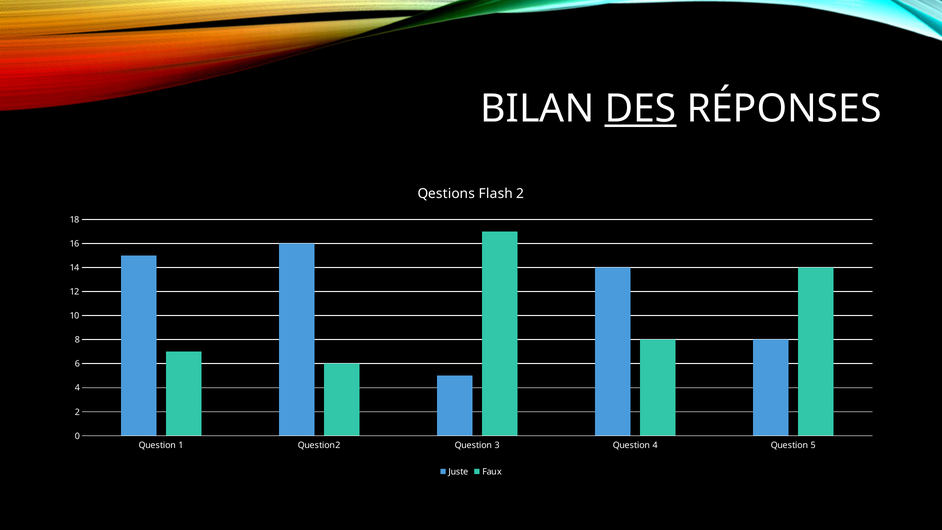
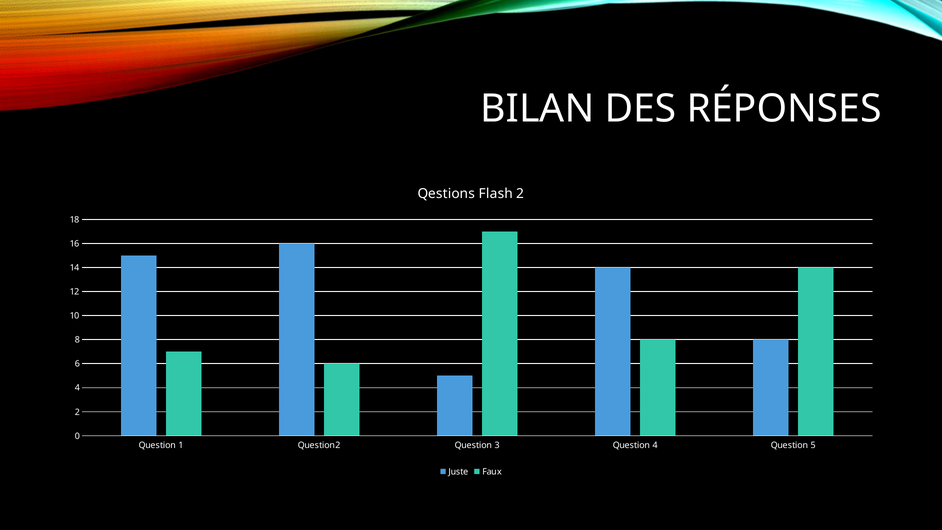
DES underline: present -> none
